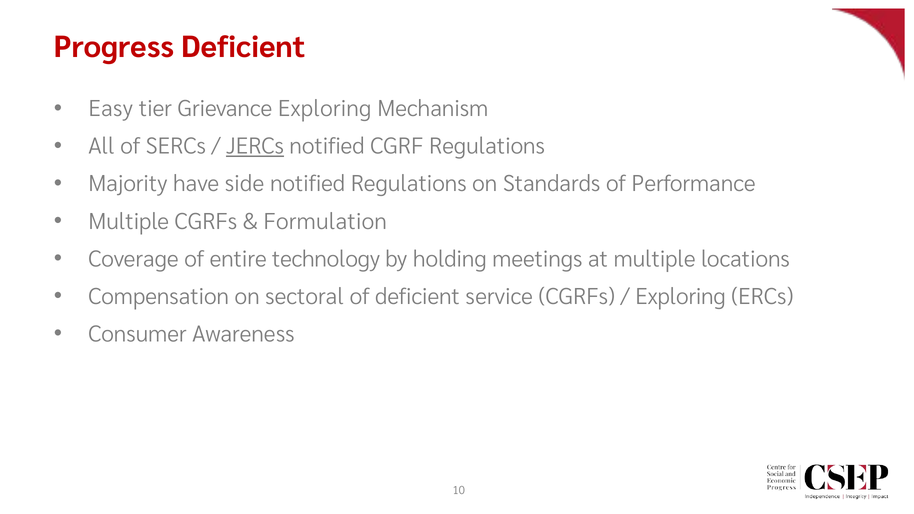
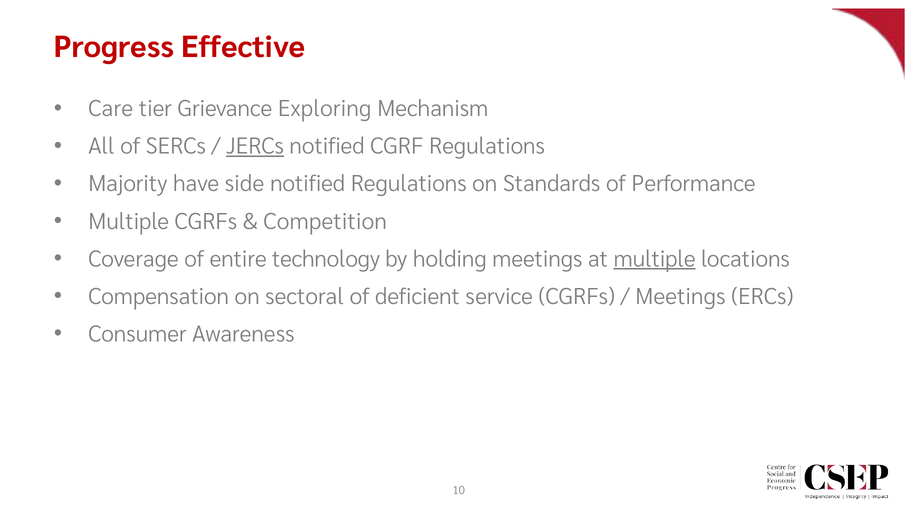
Progress Deficient: Deficient -> Effective
Easy: Easy -> Care
Formulation: Formulation -> Competition
multiple at (655, 259) underline: none -> present
Exploring at (681, 297): Exploring -> Meetings
